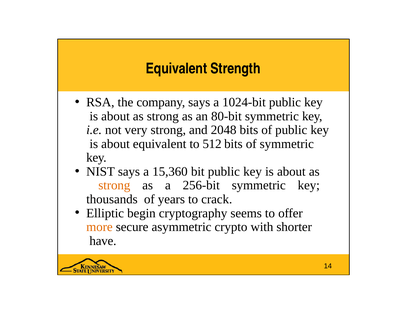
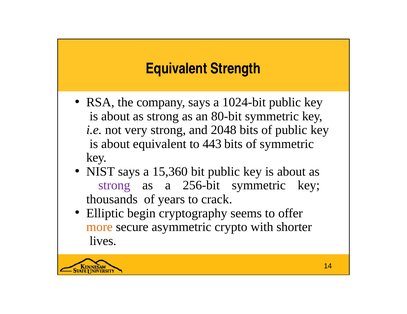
512: 512 -> 443
strong at (114, 186) colour: orange -> purple
have: have -> lives
